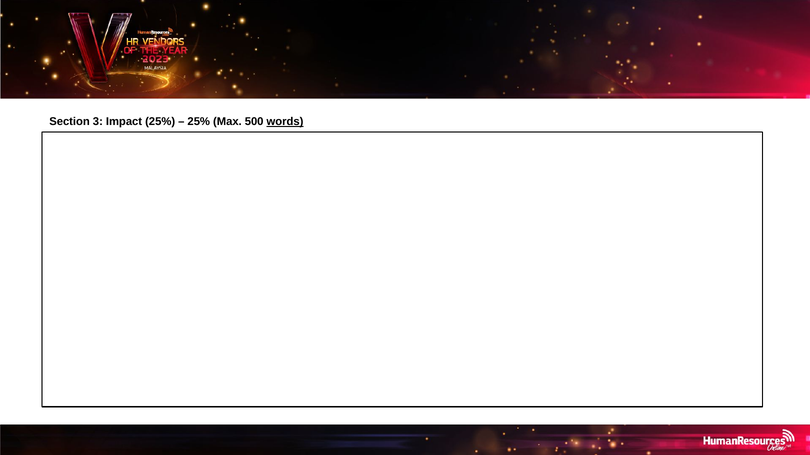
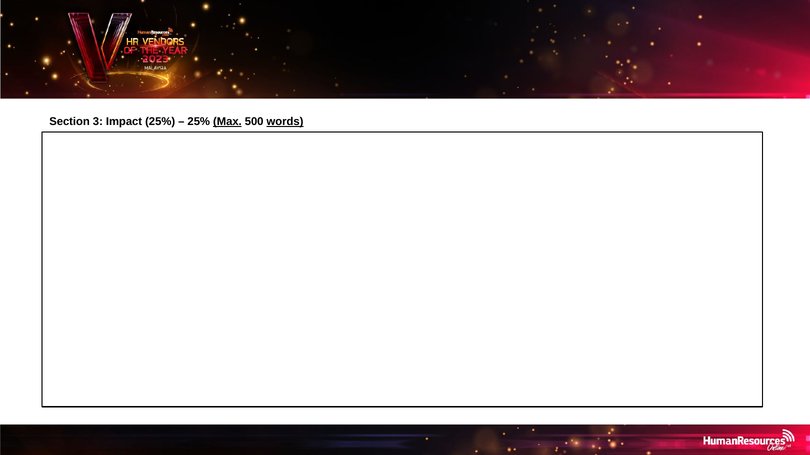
Max underline: none -> present
